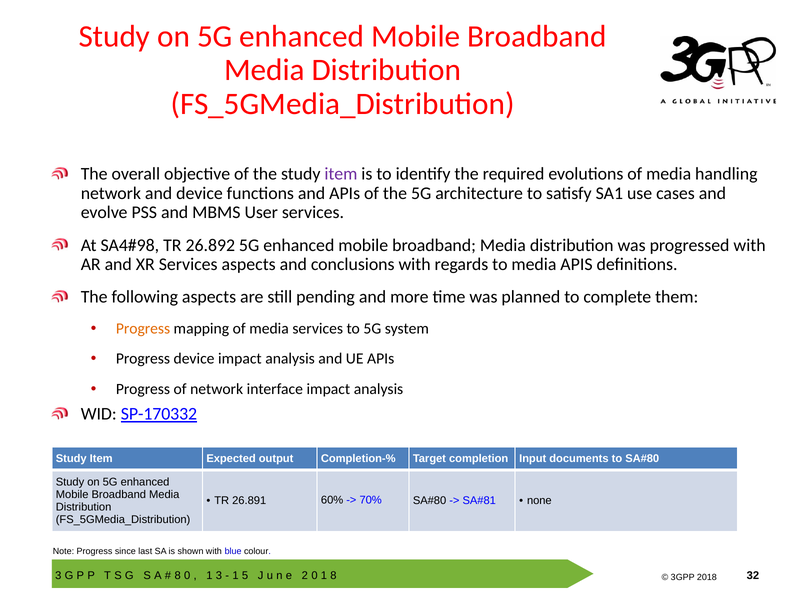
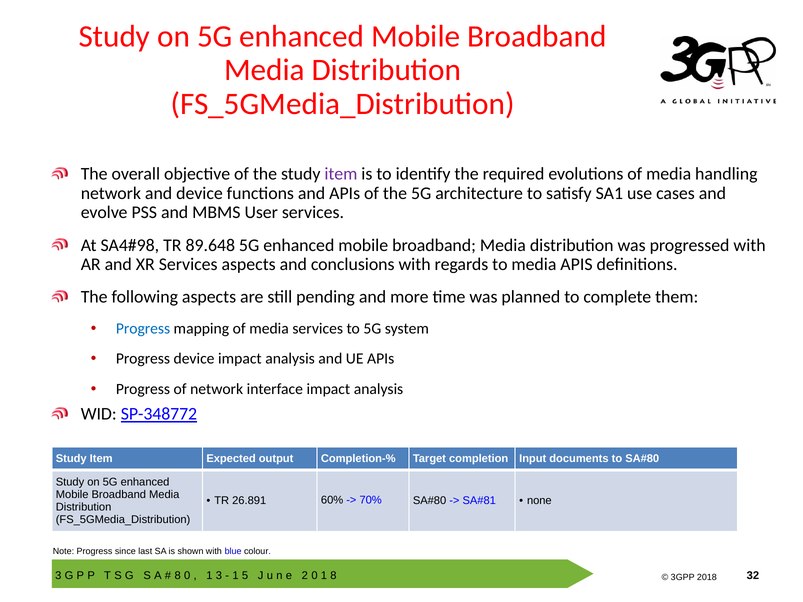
26.892: 26.892 -> 89.648
Progress at (143, 329) colour: orange -> blue
SP-170332: SP-170332 -> SP-348772
